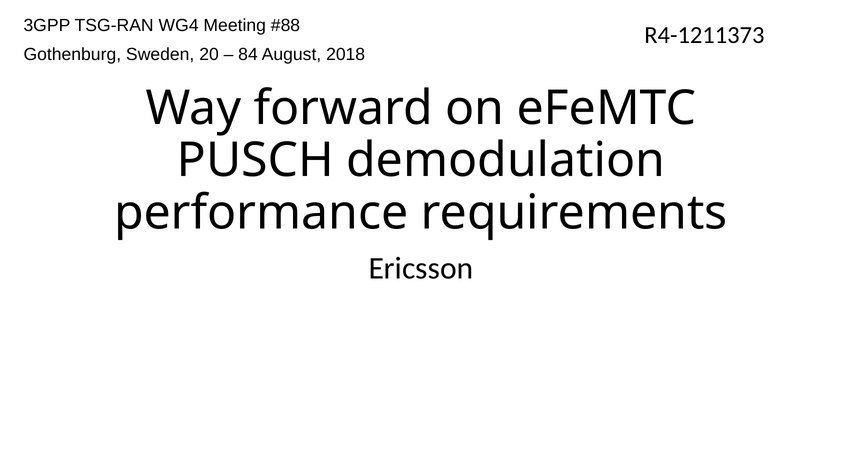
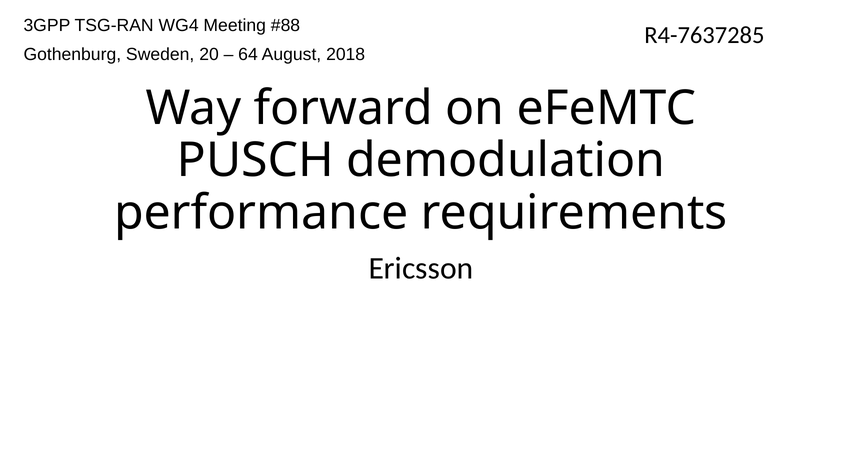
R4-1211373: R4-1211373 -> R4-7637285
84: 84 -> 64
